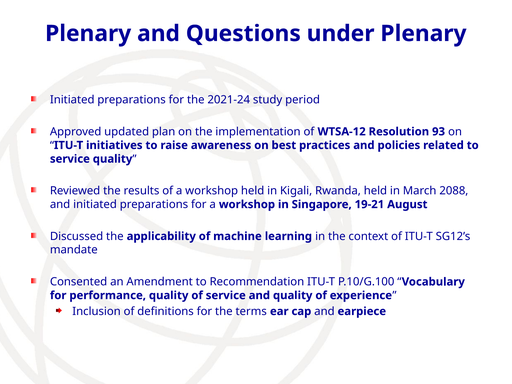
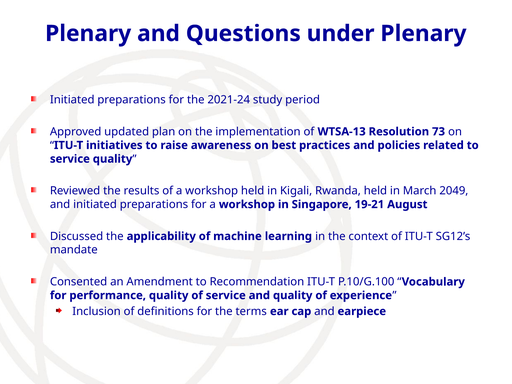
WTSA-12: WTSA-12 -> WTSA-13
93: 93 -> 73
2088: 2088 -> 2049
